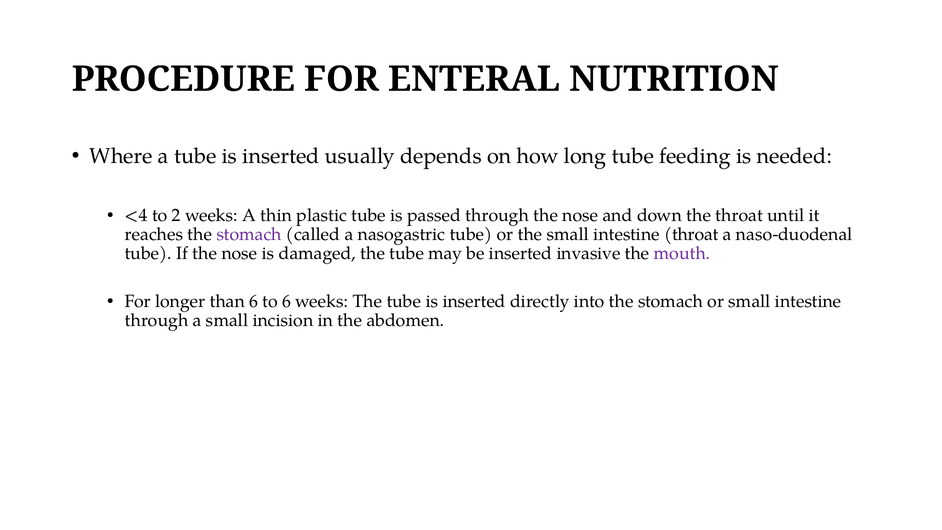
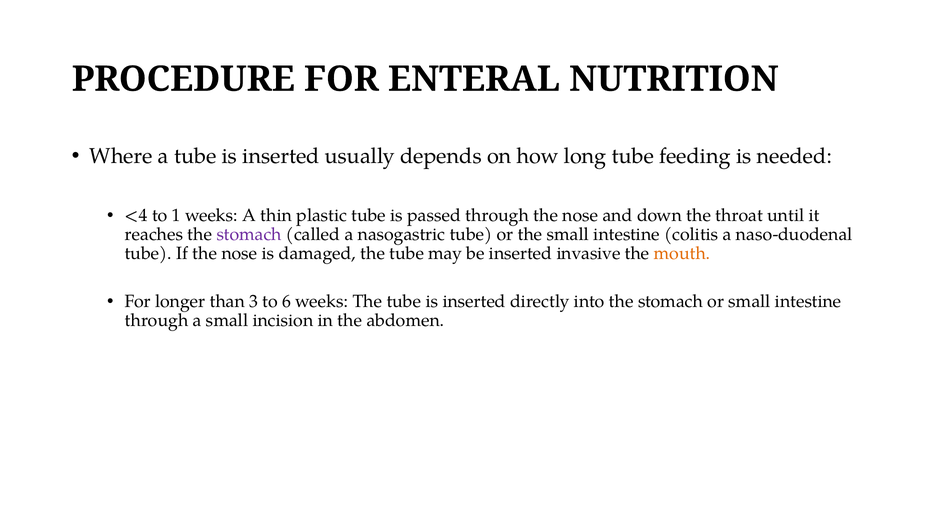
2: 2 -> 1
intestine throat: throat -> colitis
mouth colour: purple -> orange
than 6: 6 -> 3
